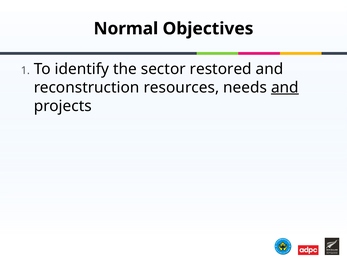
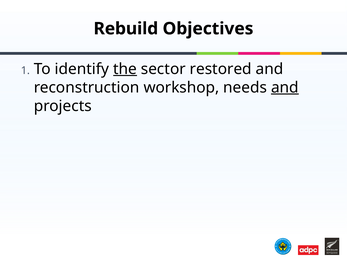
Normal: Normal -> Rebuild
the underline: none -> present
resources: resources -> workshop
